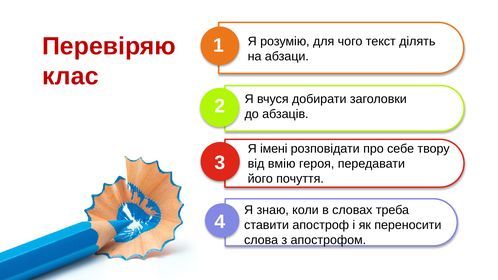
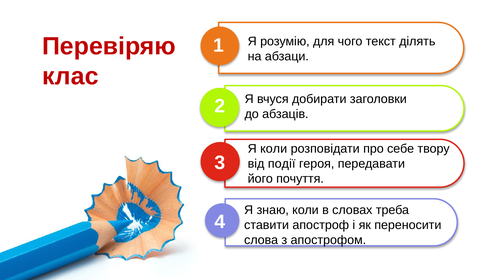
Я імені: імені -> коли
вмію: вмію -> події
